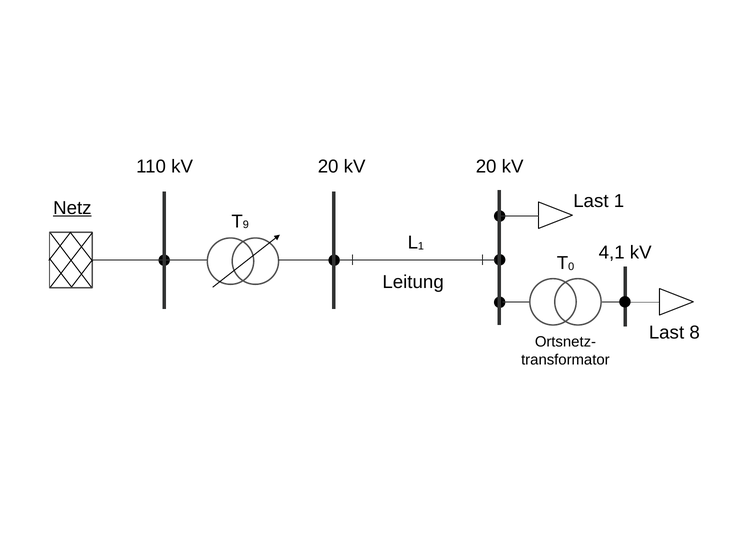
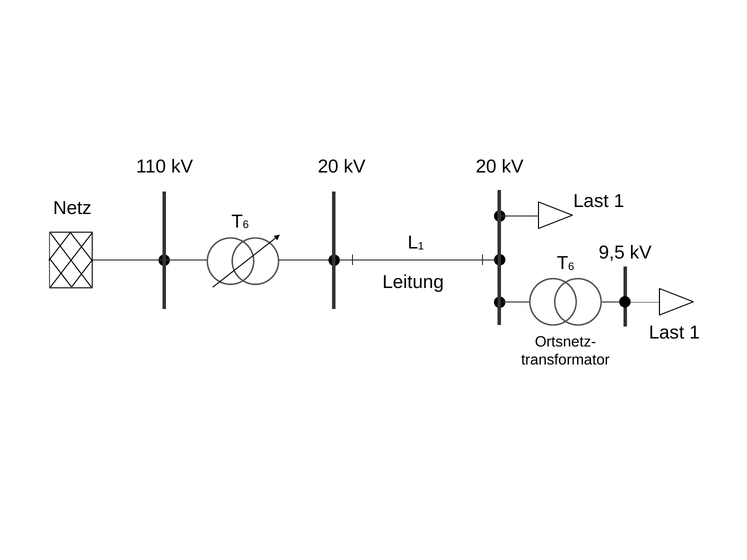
Netz underline: present -> none
9 at (246, 225): 9 -> 6
4,1: 4,1 -> 9,5
0 at (571, 267): 0 -> 6
8 at (695, 333): 8 -> 1
